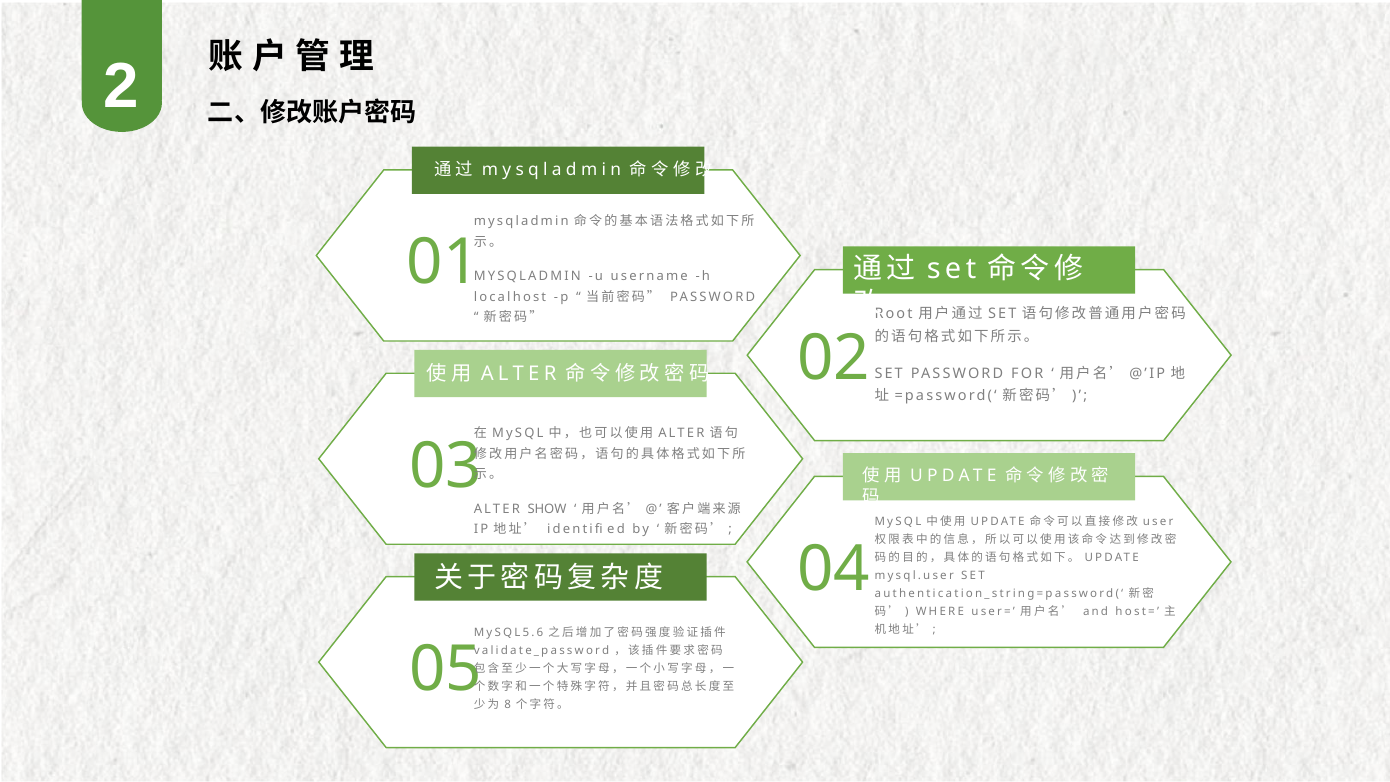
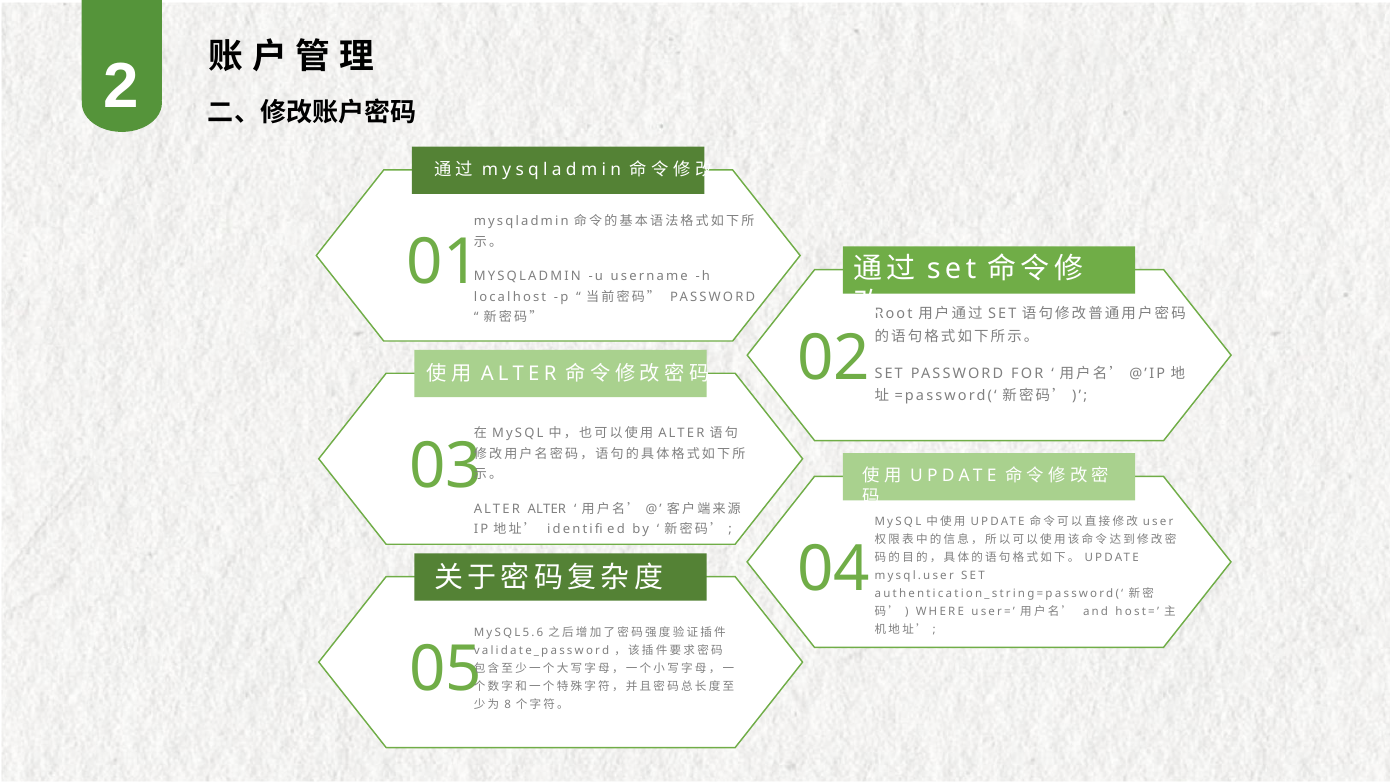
ALTER SHOW: SHOW -> ALTER
